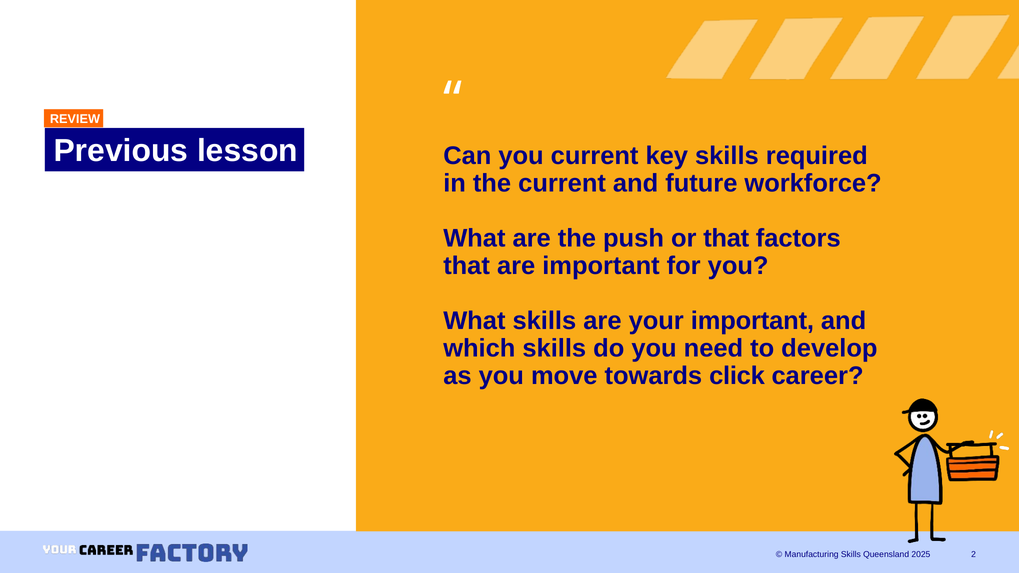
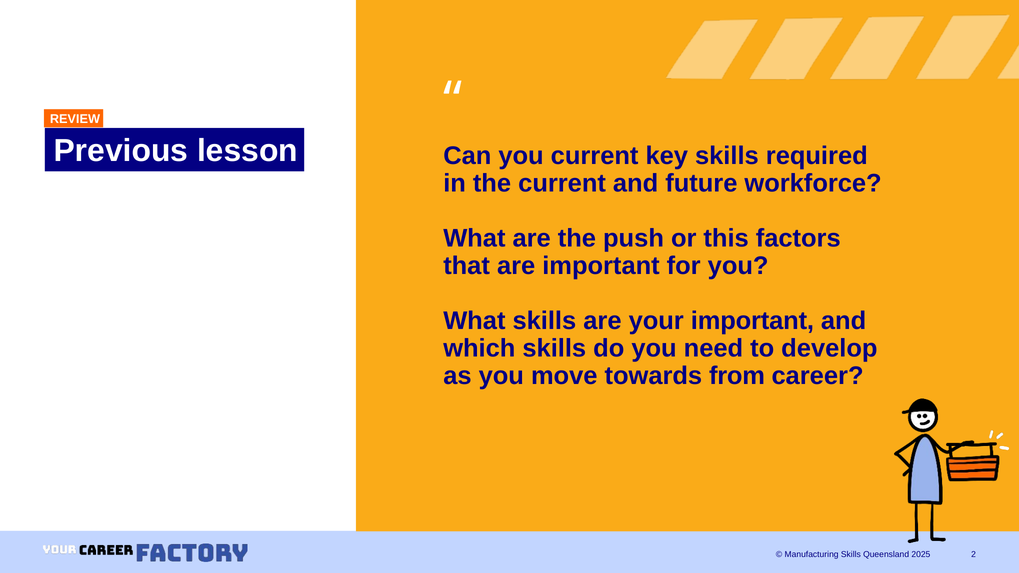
or that: that -> this
click: click -> from
